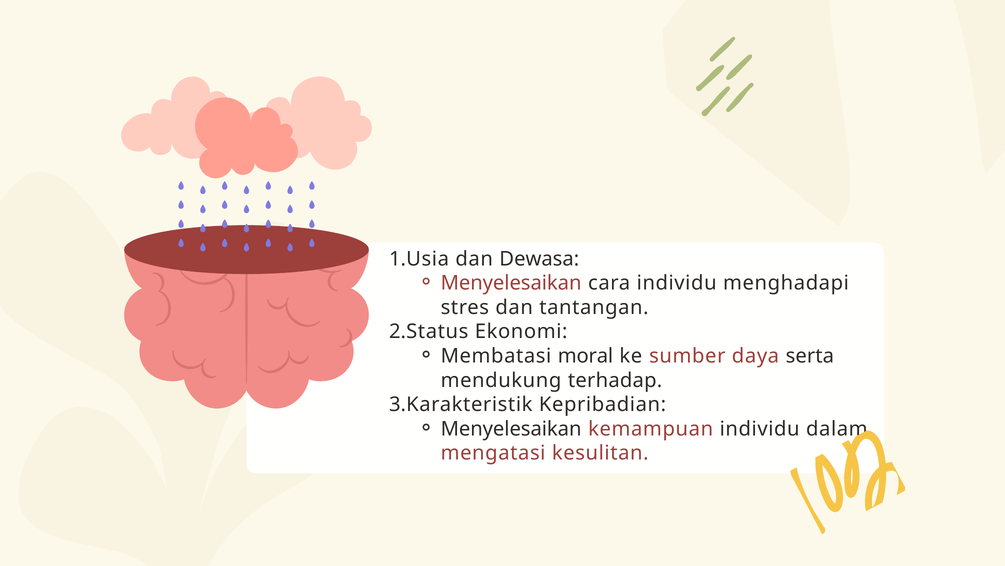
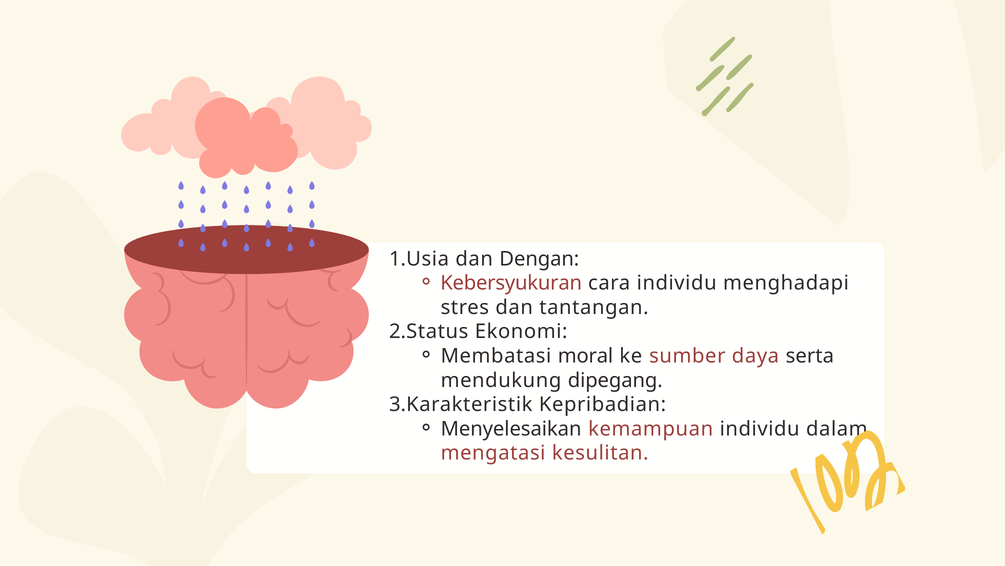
Dewasa: Dewasa -> Dengan
Menyelesaikan at (511, 283): Menyelesaikan -> Kebersyukuran
terhadap: terhadap -> dipegang
